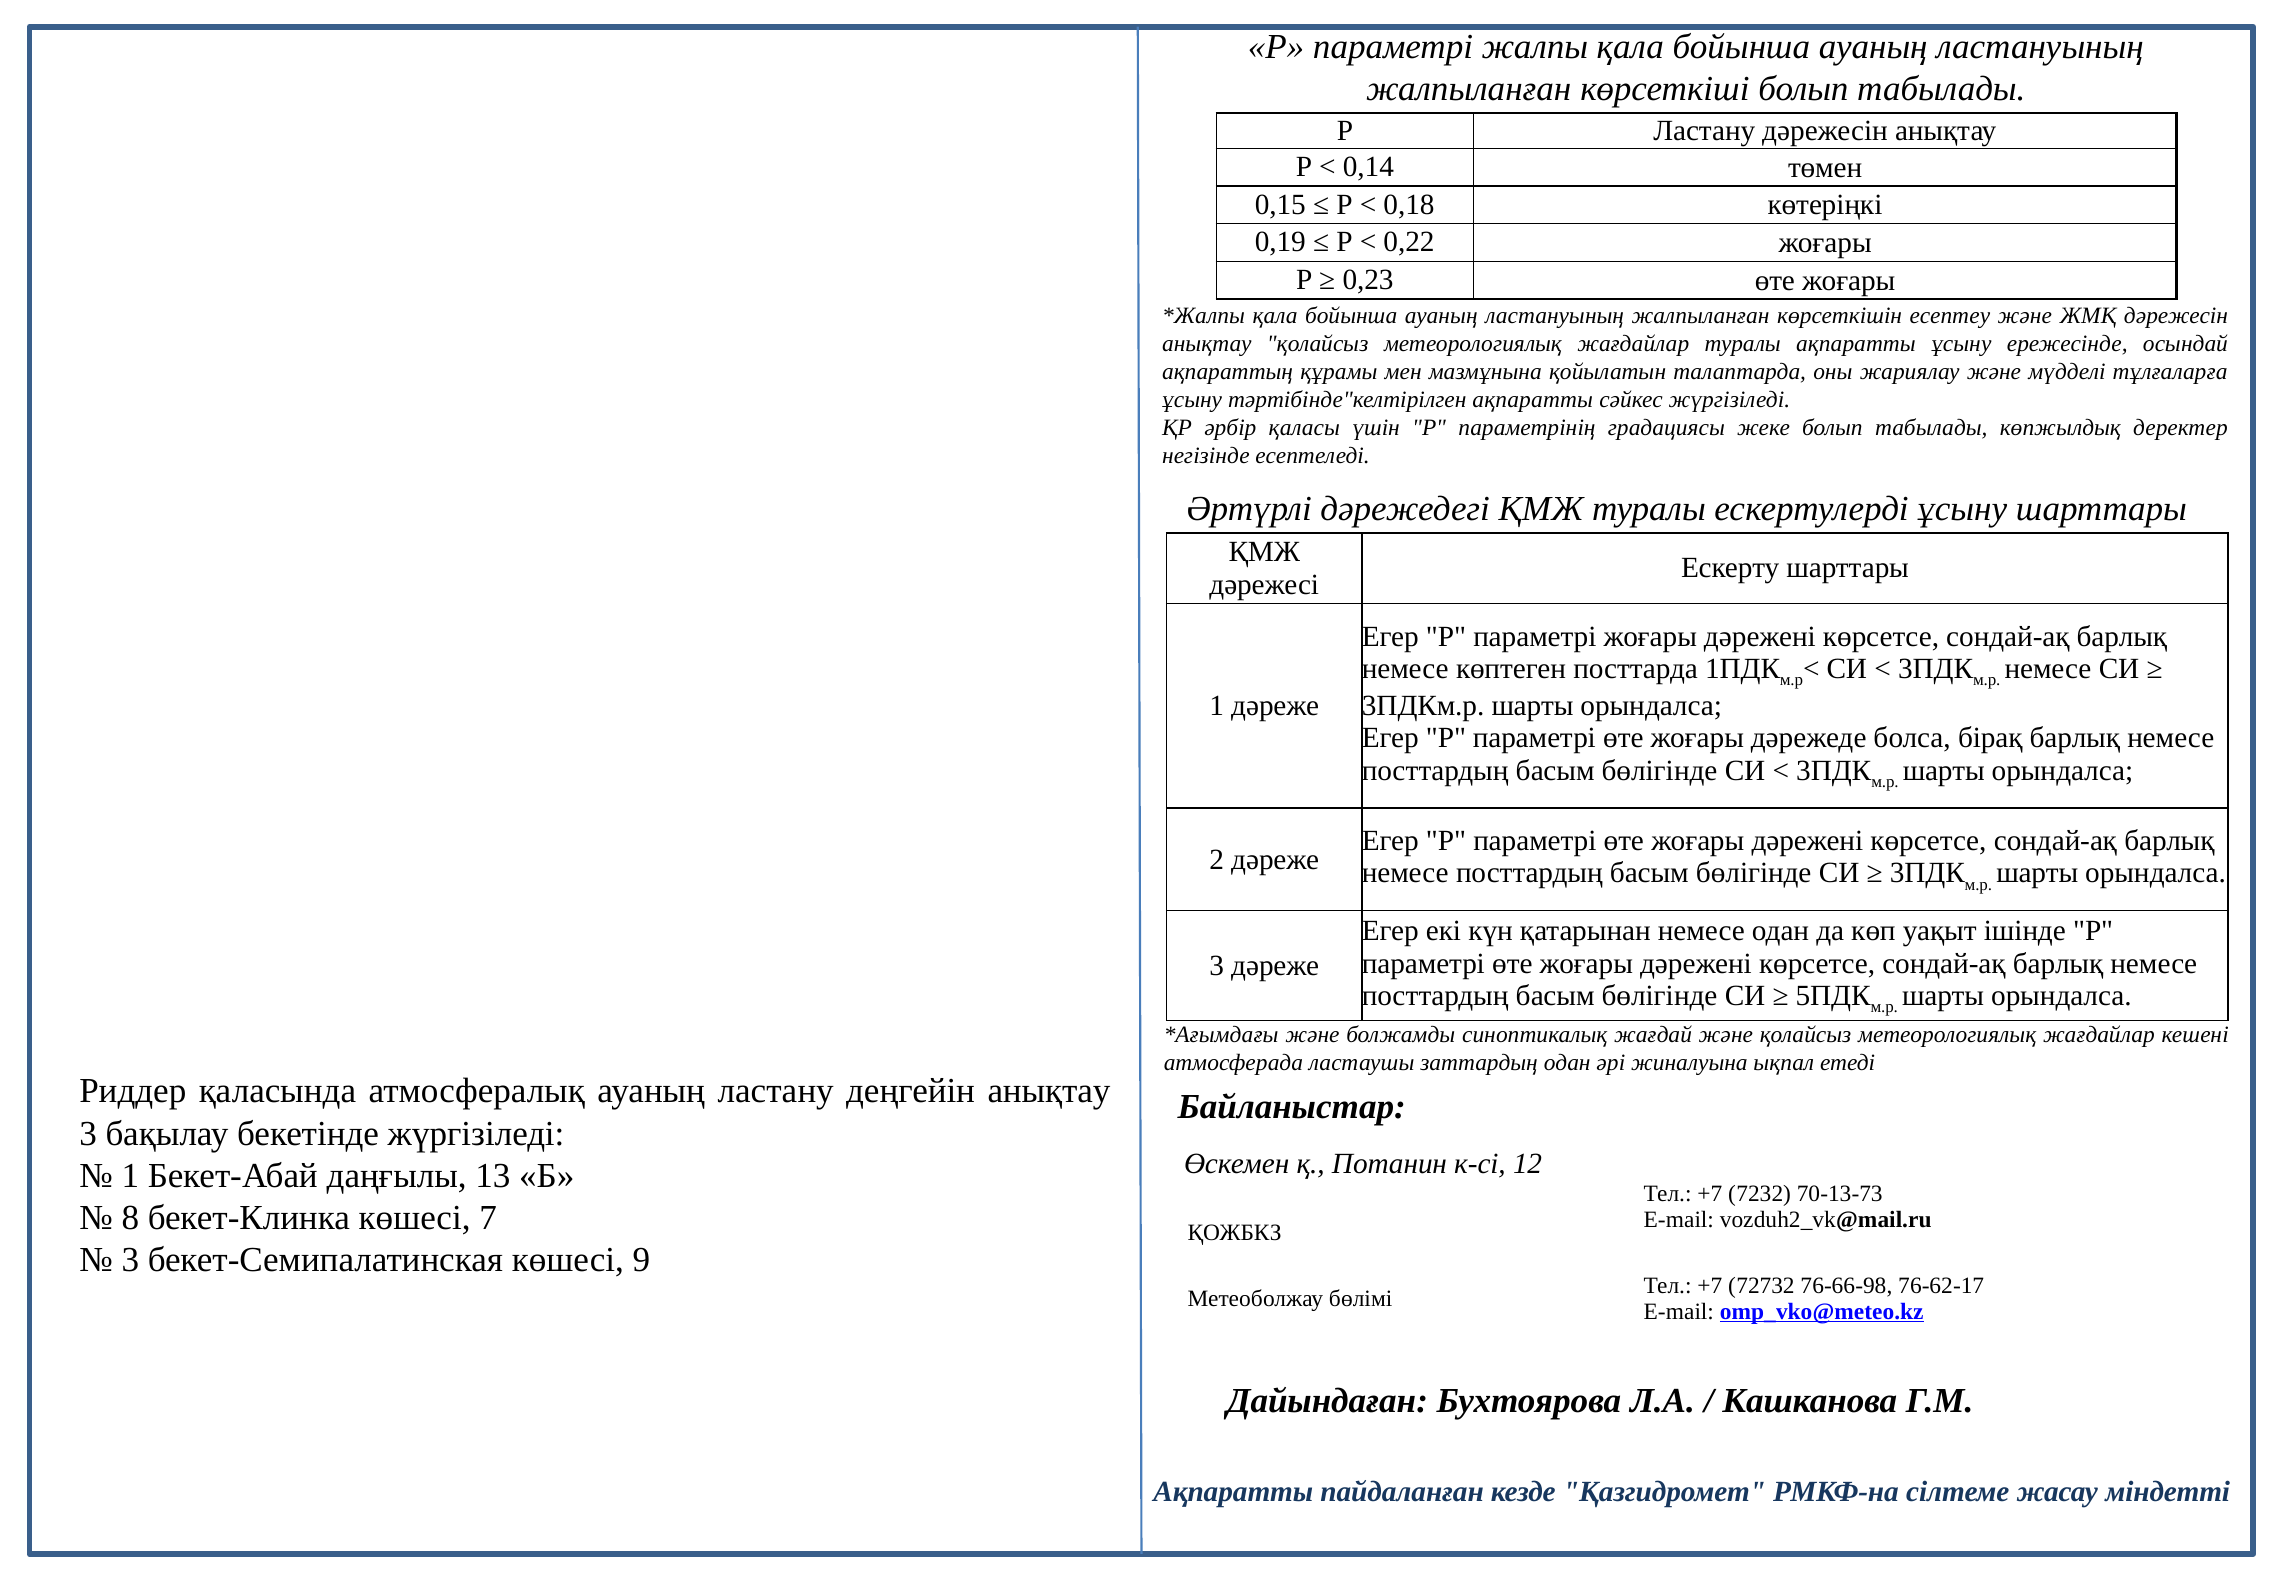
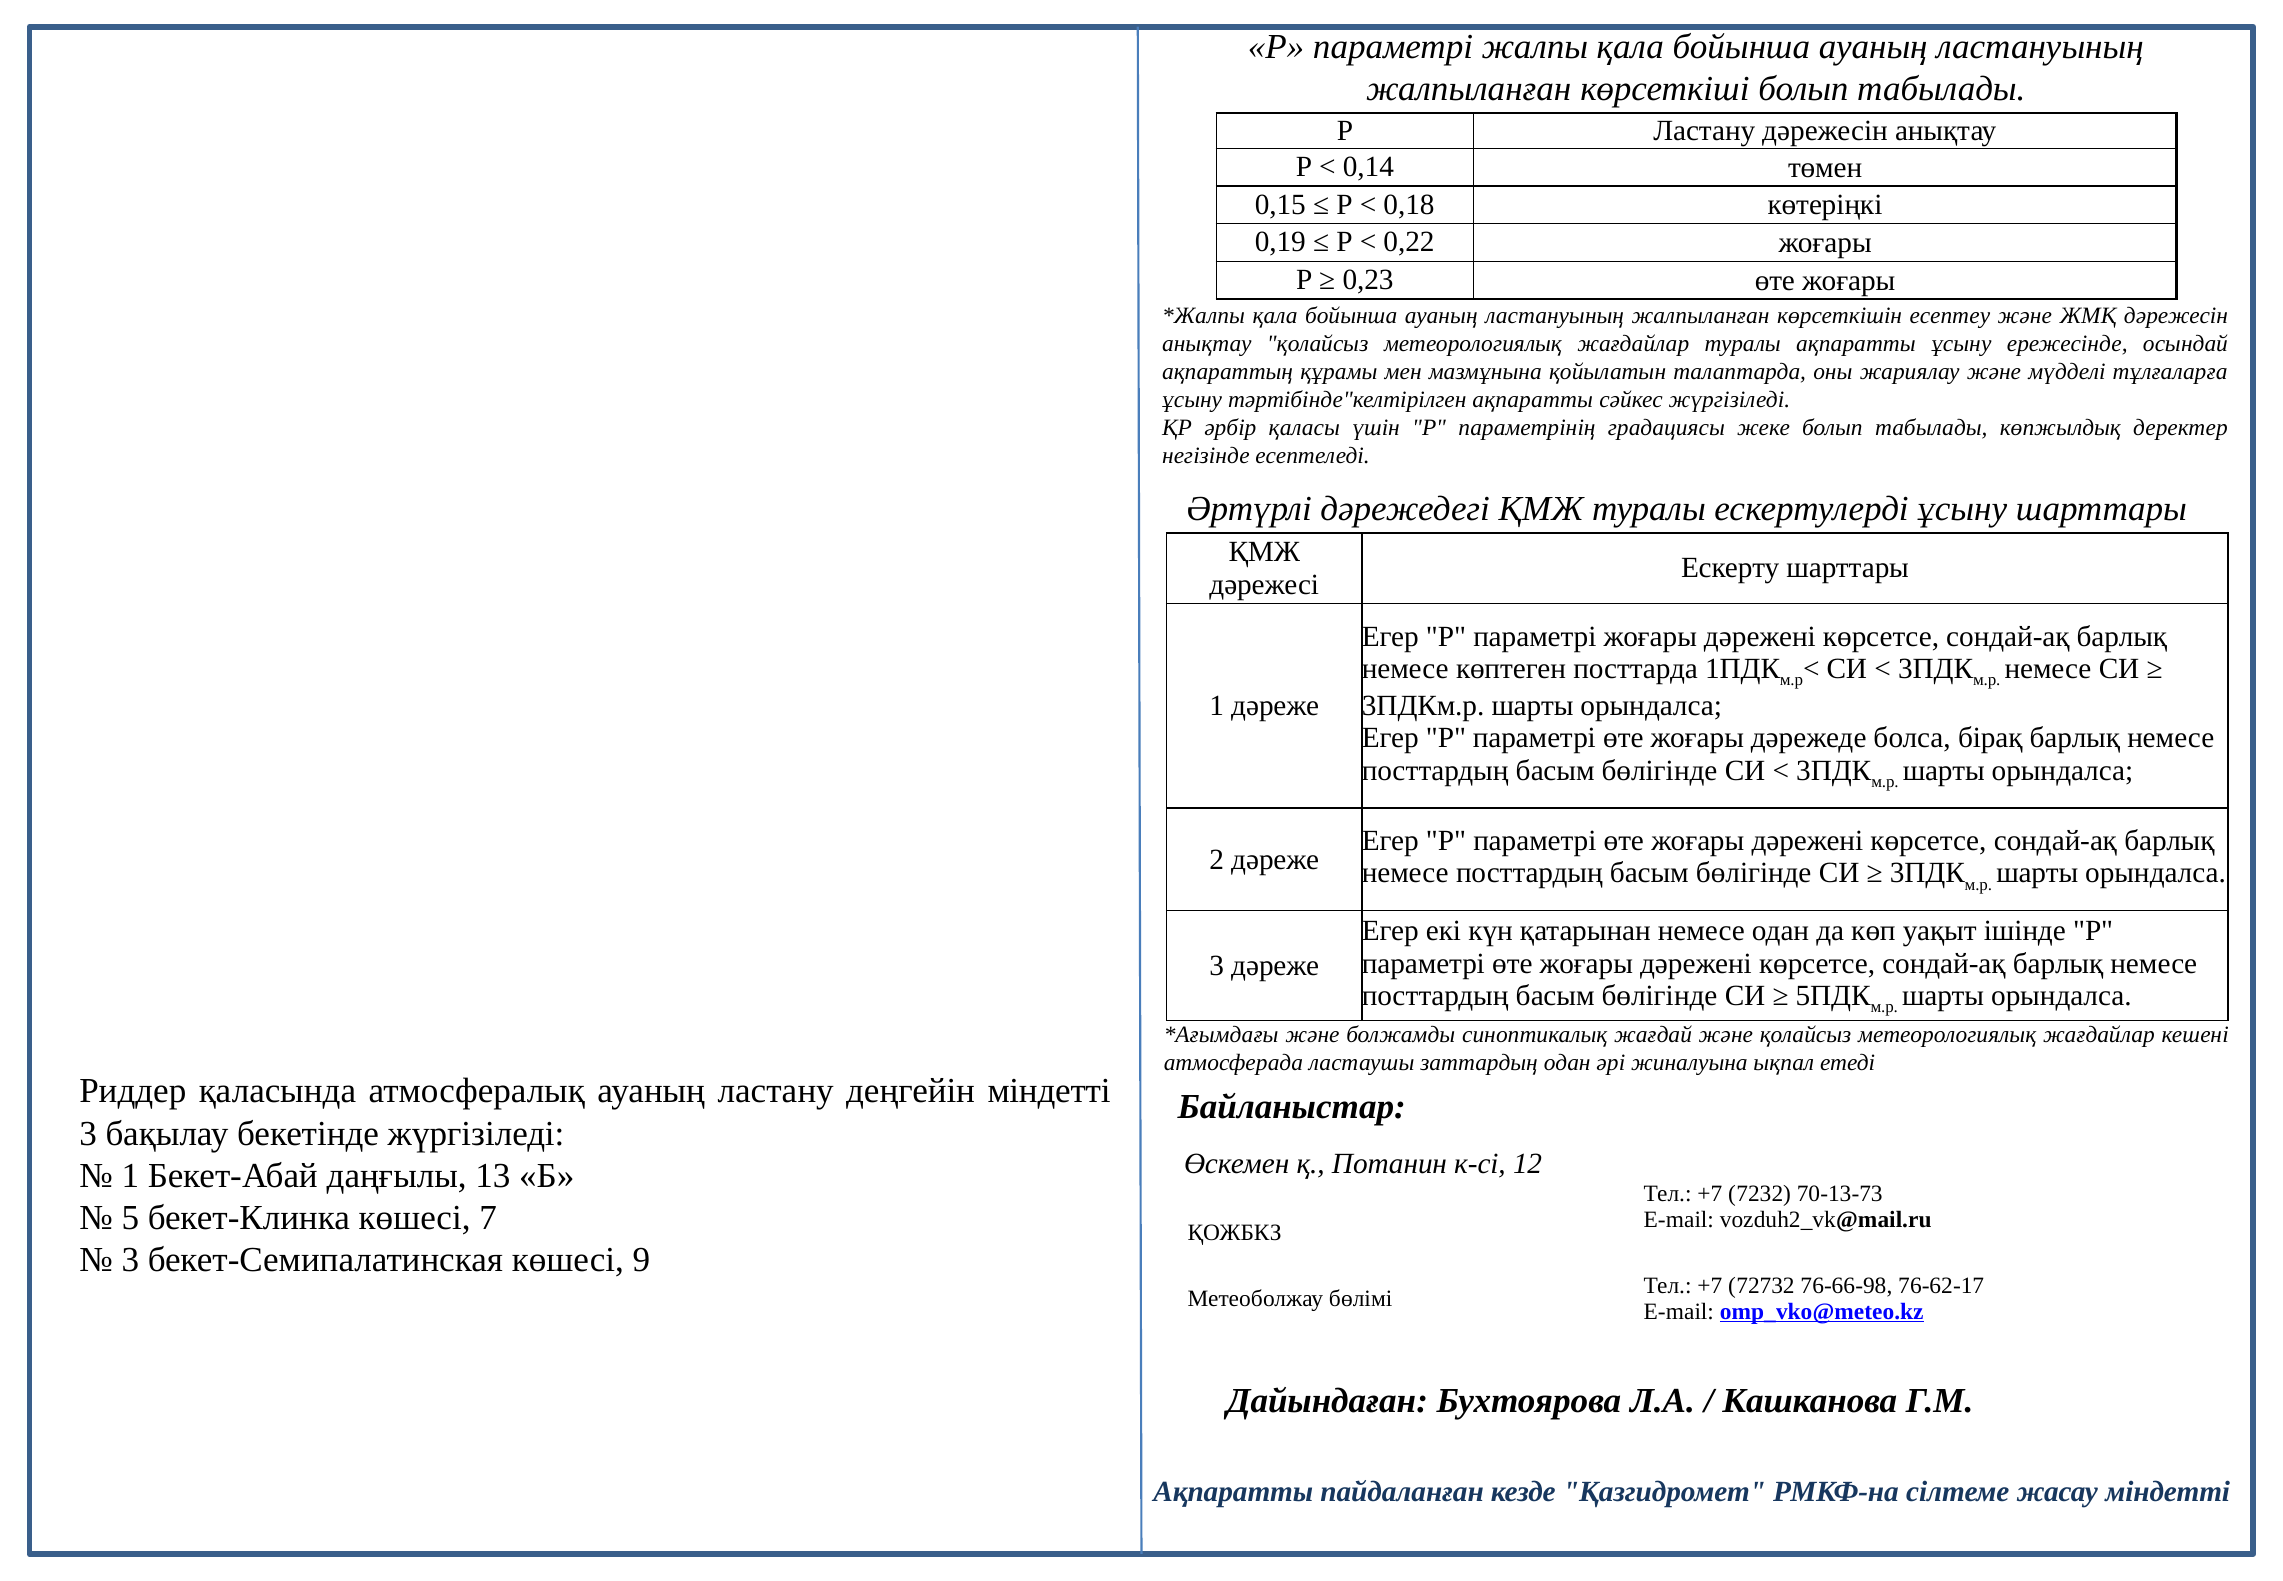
деңгейін анықтау: анықтау -> міндетті
8: 8 -> 5
